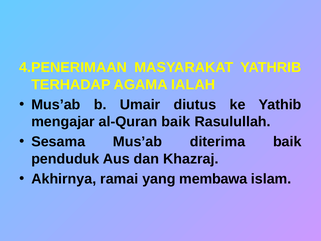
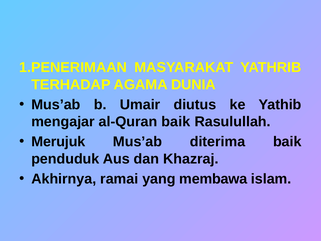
4.PENERIMAAN: 4.PENERIMAAN -> 1.PENERIMAAN
IALAH: IALAH -> DUNIA
Sesama: Sesama -> Merujuk
